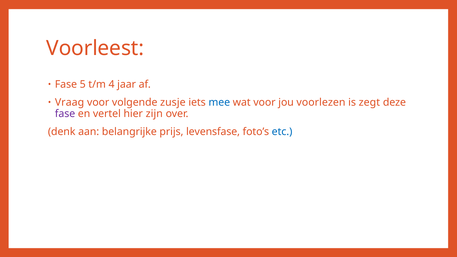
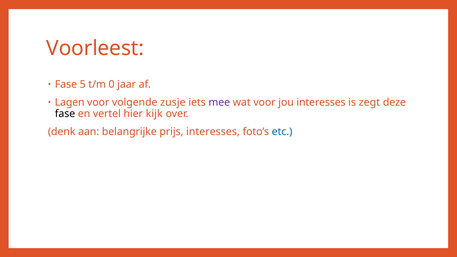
4: 4 -> 0
Vraag: Vraag -> Lagen
mee colour: blue -> purple
jou voorlezen: voorlezen -> interesses
fase at (65, 114) colour: purple -> black
zijn: zijn -> kijk
prijs levensfase: levensfase -> interesses
